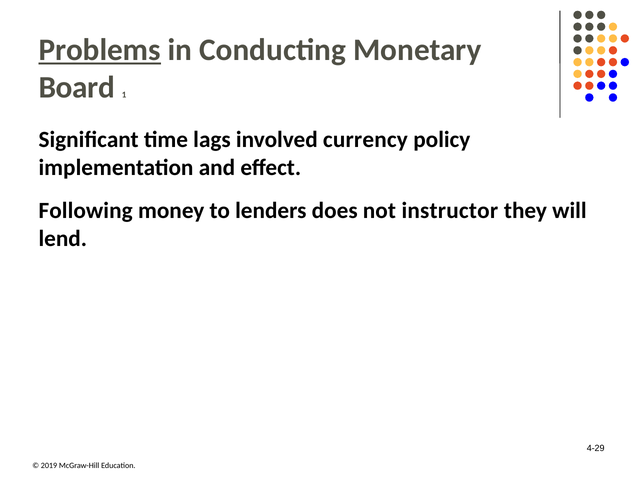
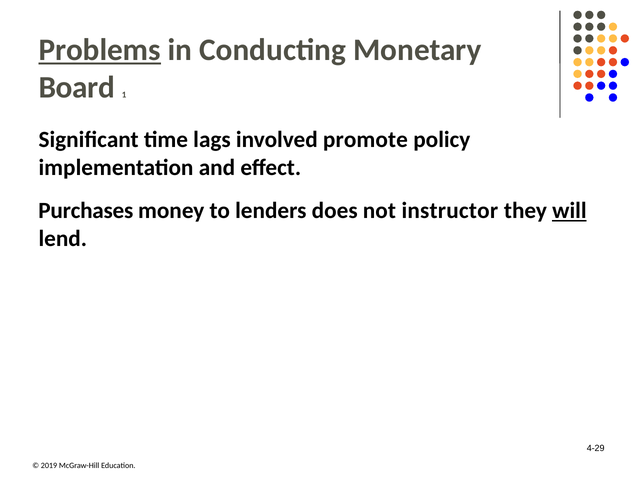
currency: currency -> promote
Following: Following -> Purchases
will underline: none -> present
